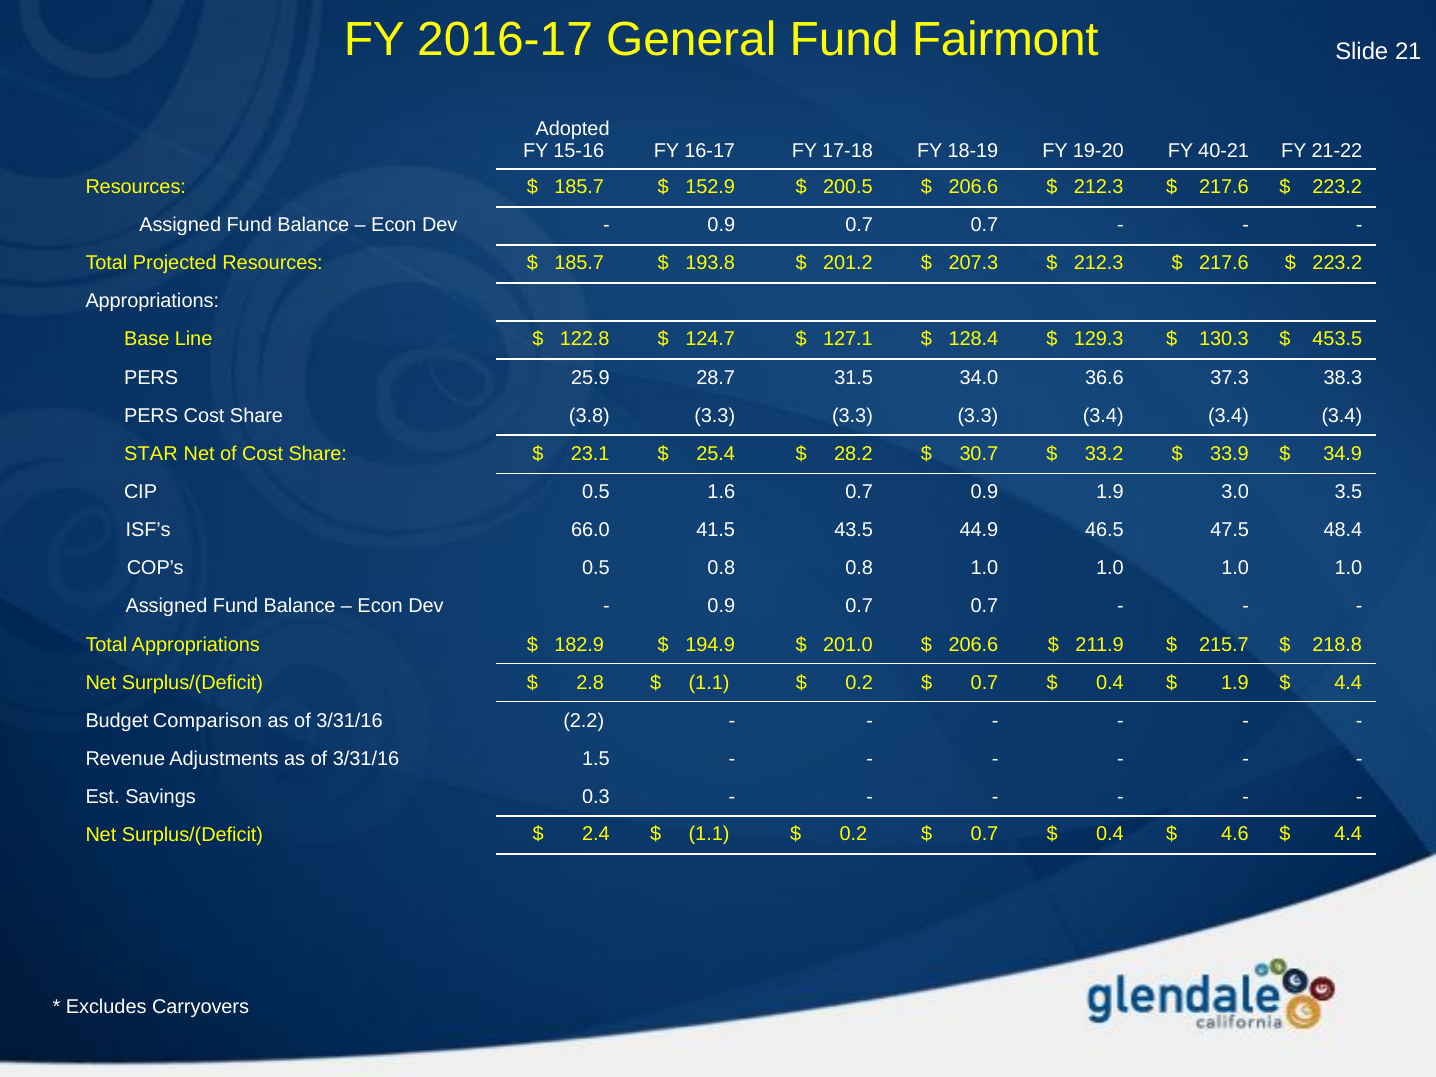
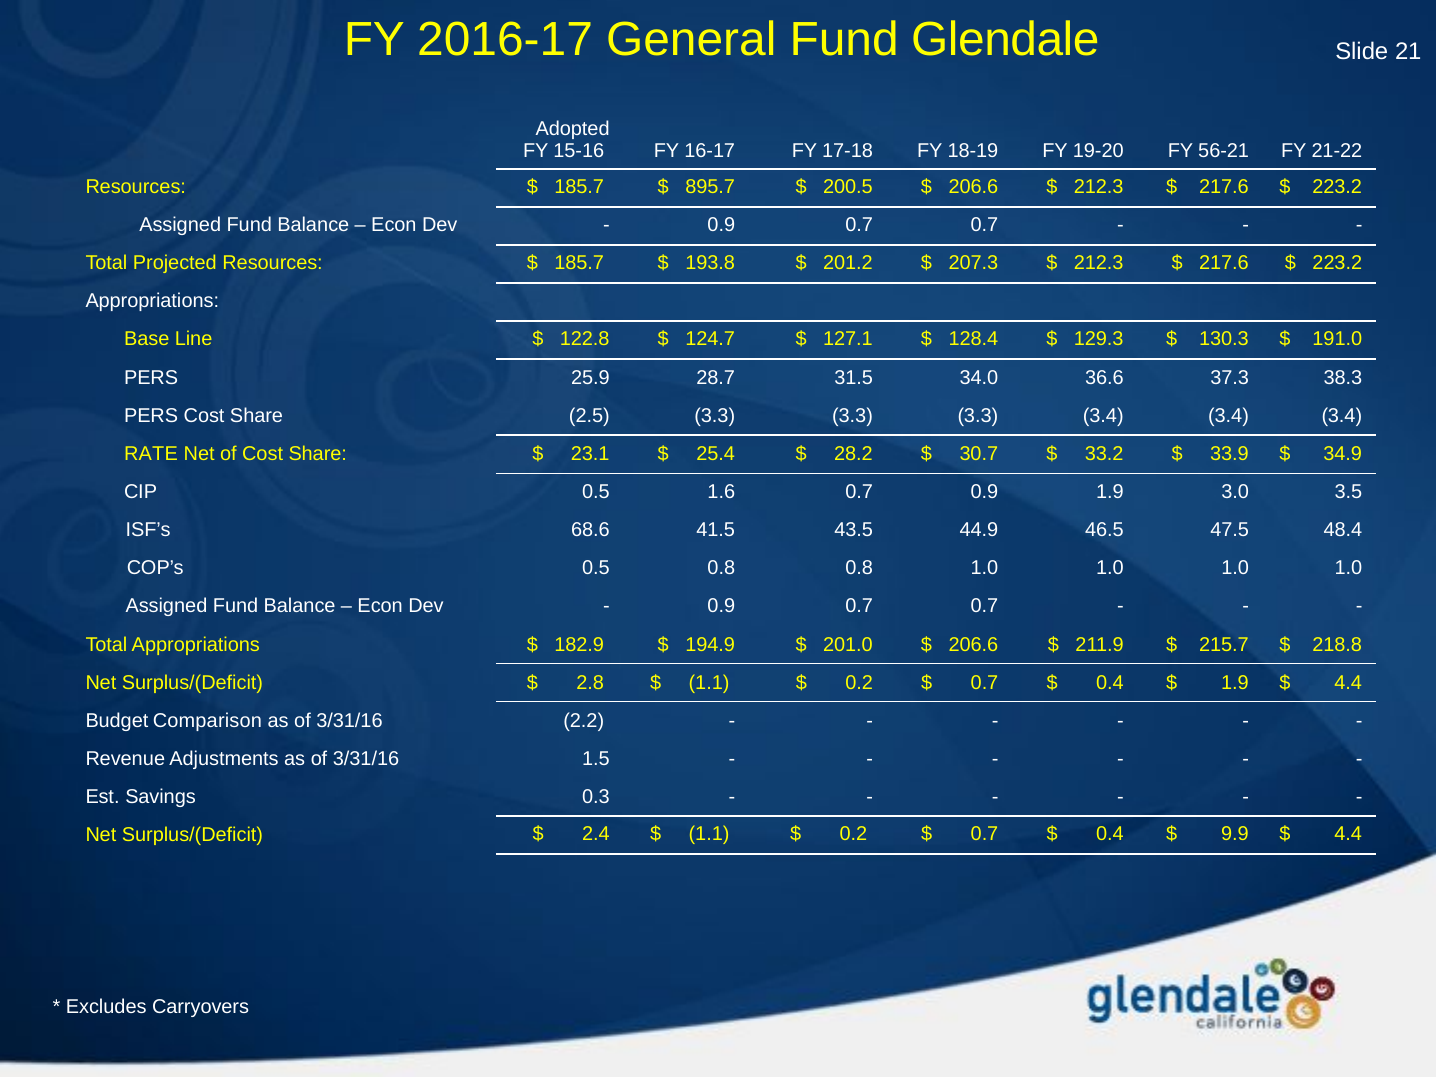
Fairmont: Fairmont -> Glendale
40-21: 40-21 -> 56-21
152.9: 152.9 -> 895.7
453.5: 453.5 -> 191.0
3.8: 3.8 -> 2.5
STAR: STAR -> RATE
66.0: 66.0 -> 68.6
4.6: 4.6 -> 9.9
